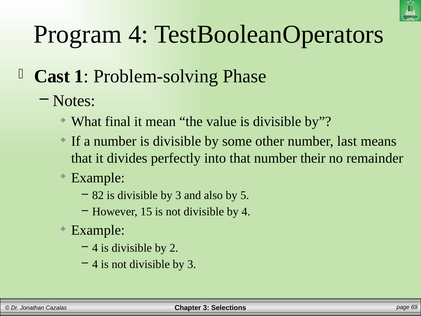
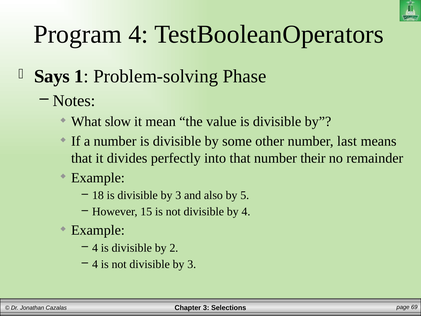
Cast: Cast -> Says
final: final -> slow
82: 82 -> 18
